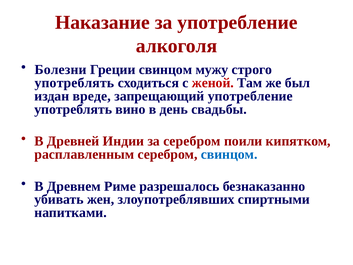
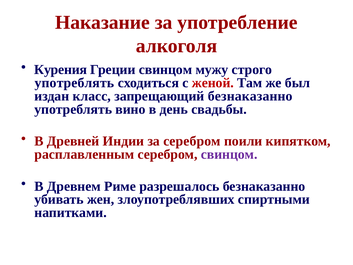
Болезни: Болезни -> Курения
вреде: вреде -> класс
запрещающий употребление: употребление -> безнаказанно
свинцом at (229, 154) colour: blue -> purple
